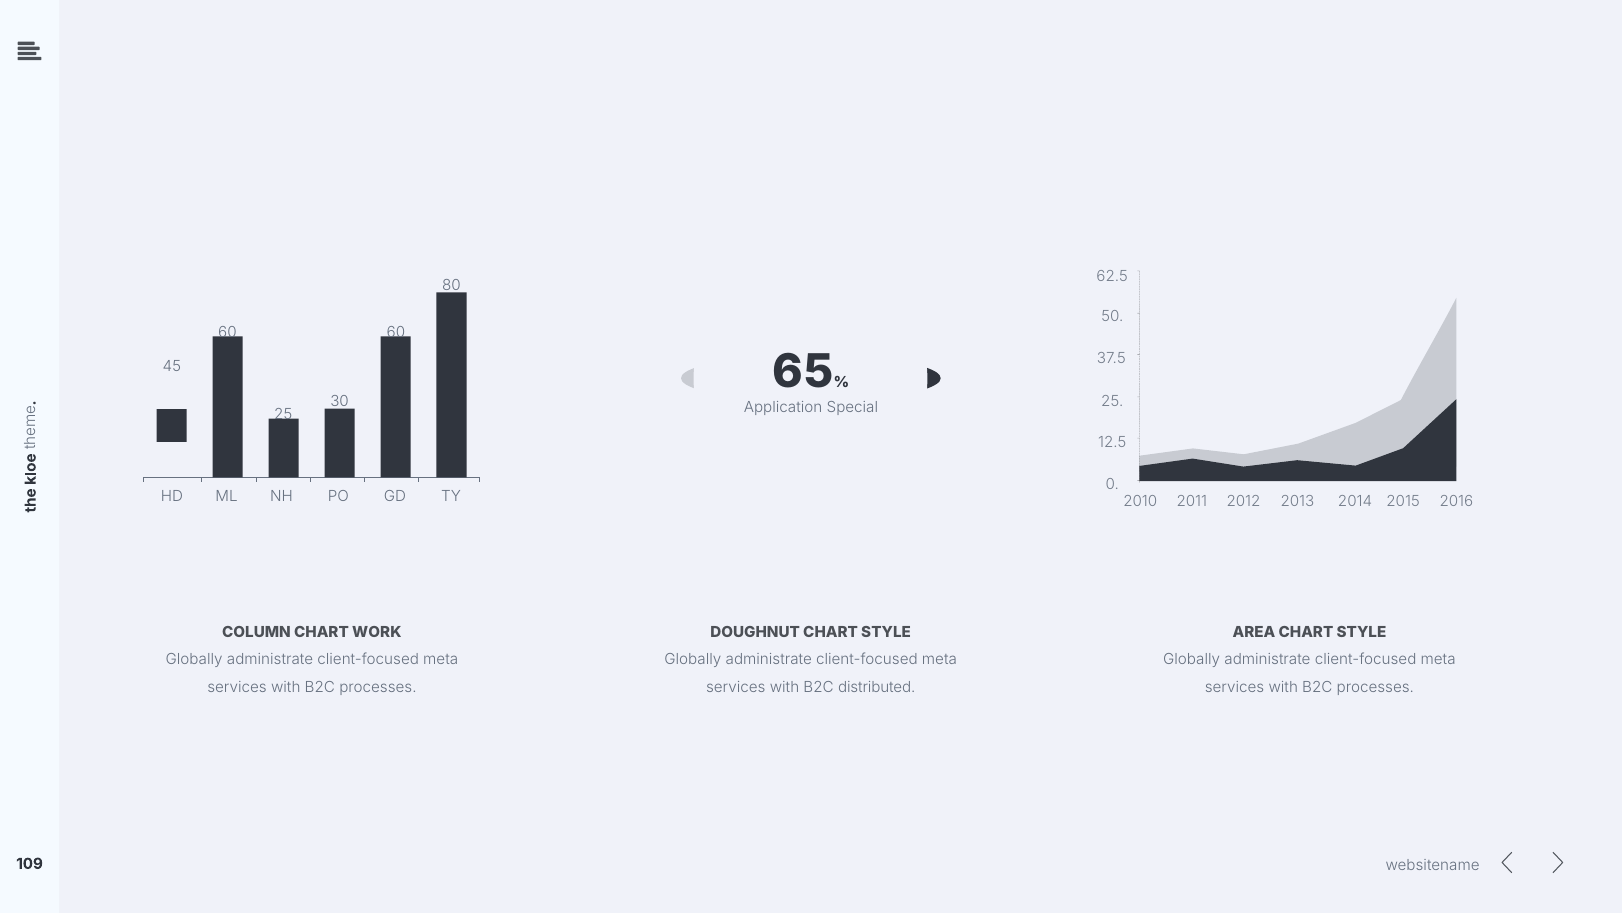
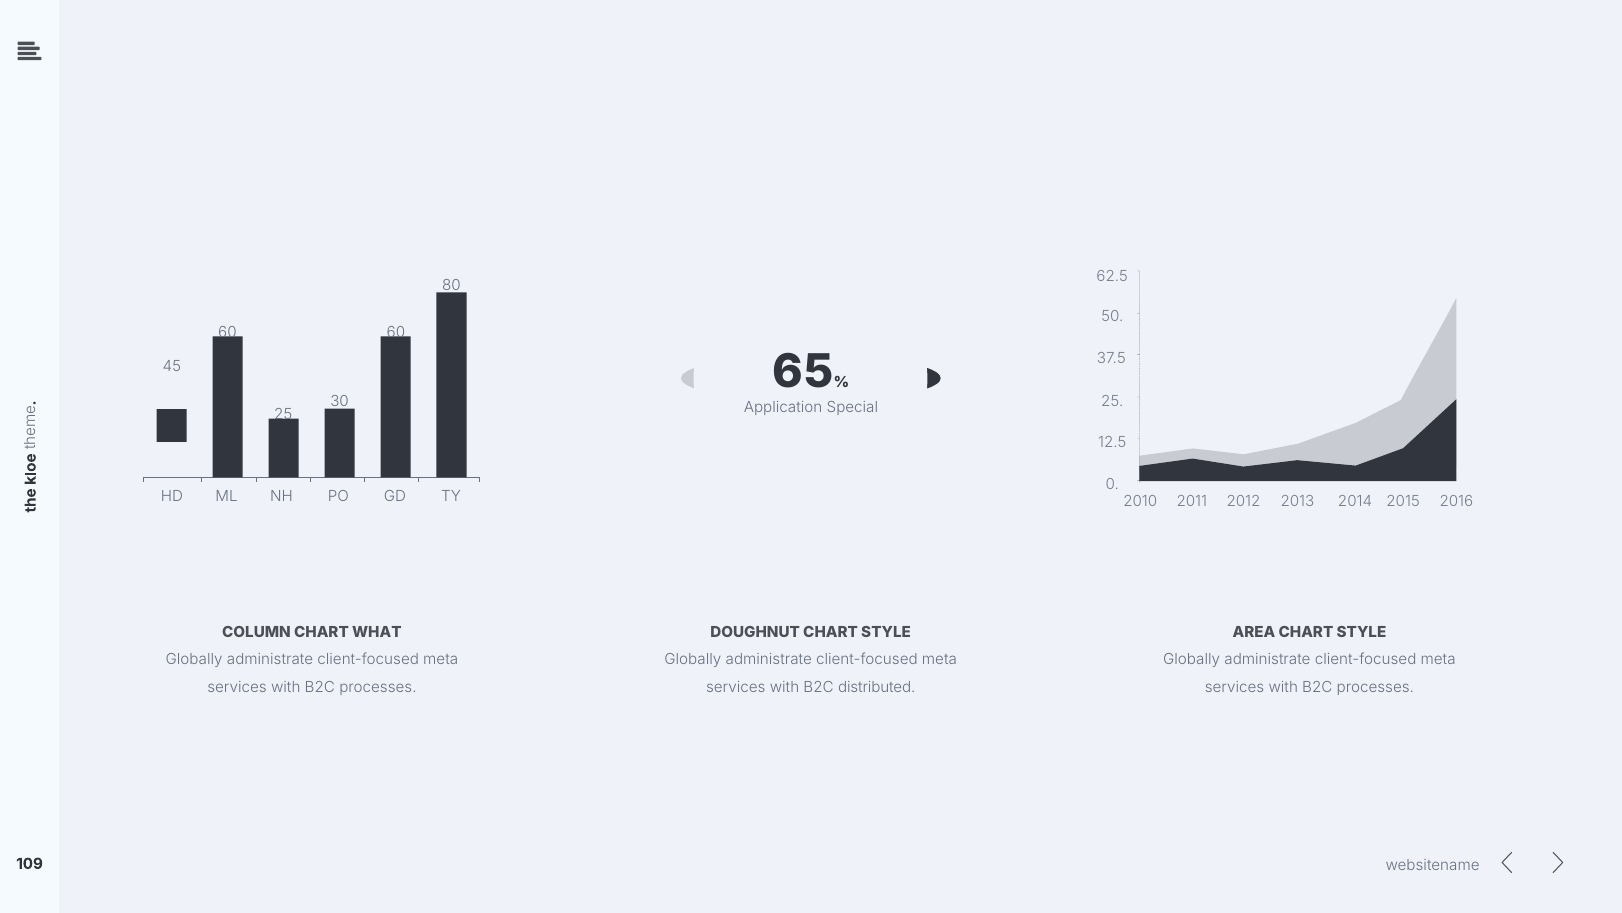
WORK: WORK -> WHAT
